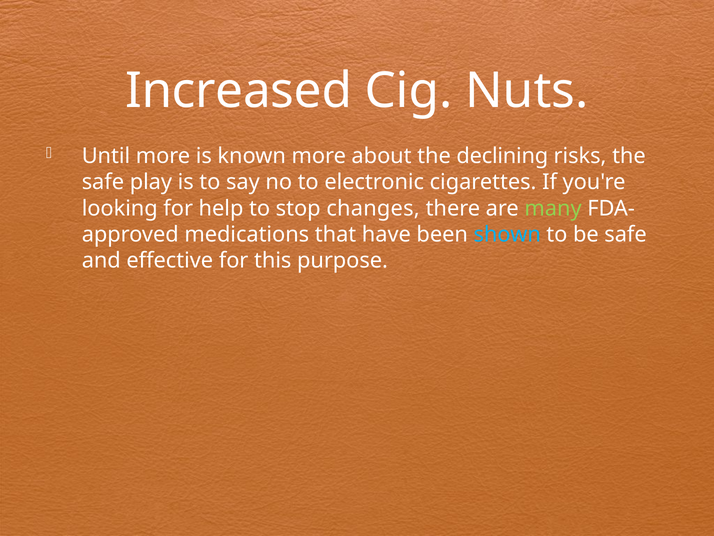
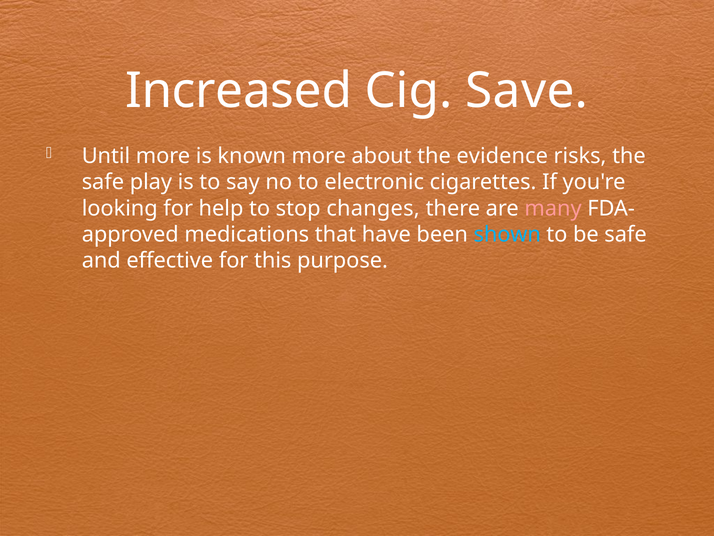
Nuts: Nuts -> Save
declining: declining -> evidence
many colour: light green -> pink
